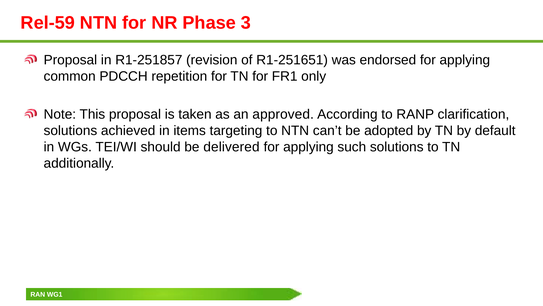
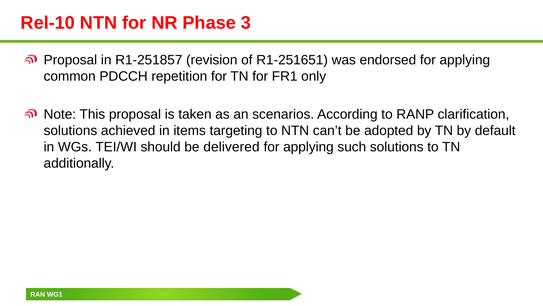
Rel-59: Rel-59 -> Rel-10
approved: approved -> scenarios
